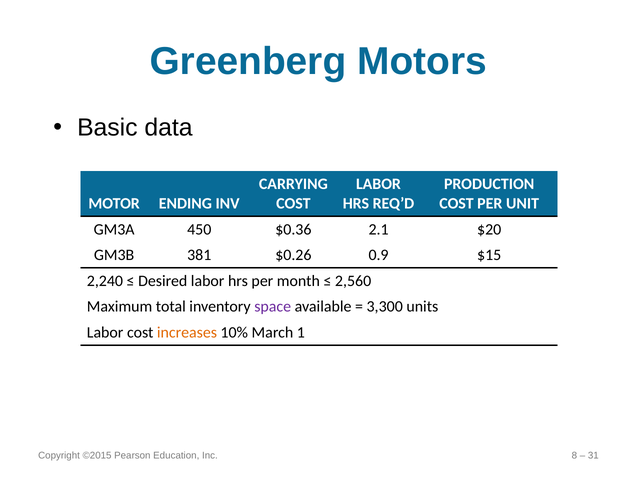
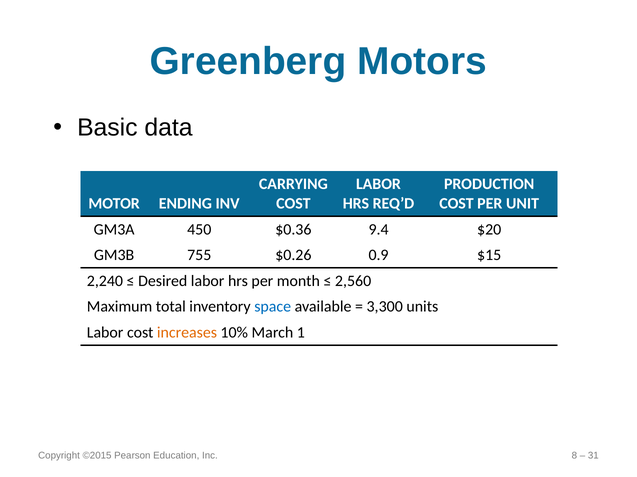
2.1: 2.1 -> 9.4
381: 381 -> 755
space colour: purple -> blue
